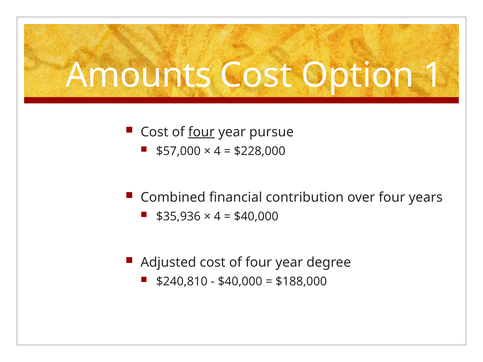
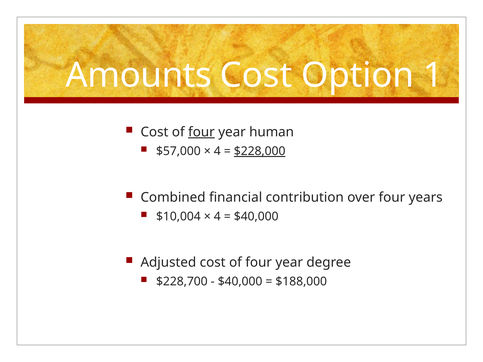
pursue: pursue -> human
$228,000 underline: none -> present
$35,936: $35,936 -> $10,004
$240,810: $240,810 -> $228,700
